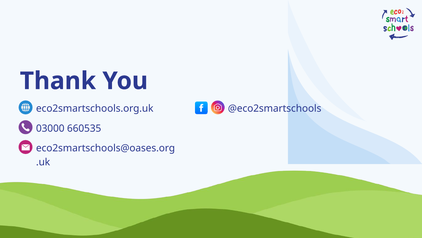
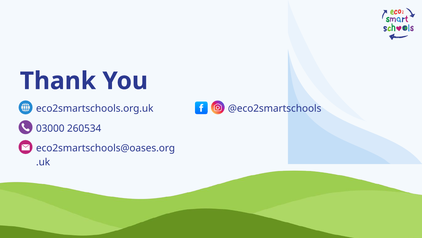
660535: 660535 -> 260534
